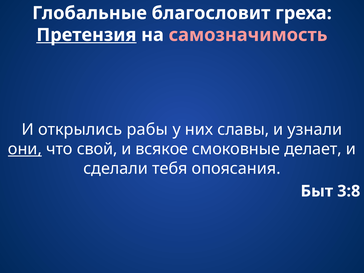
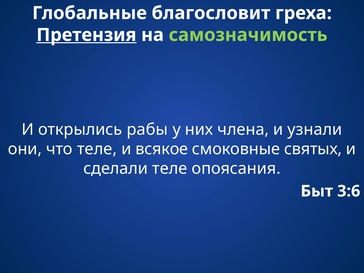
самозначимость colour: pink -> light green
славы: славы -> члена
они underline: present -> none
что свой: свой -> теле
делает: делает -> святых
сделали тебя: тебя -> теле
3:8: 3:8 -> 3:6
